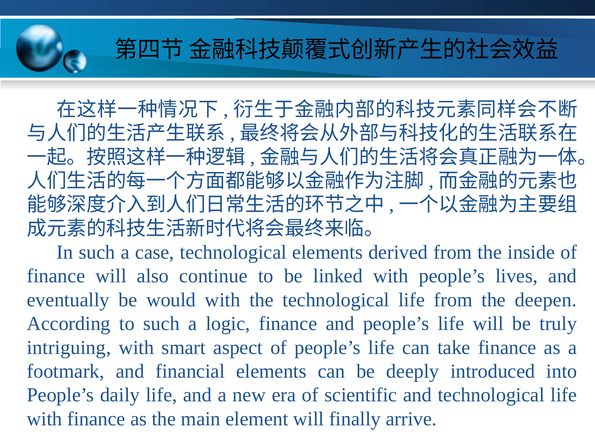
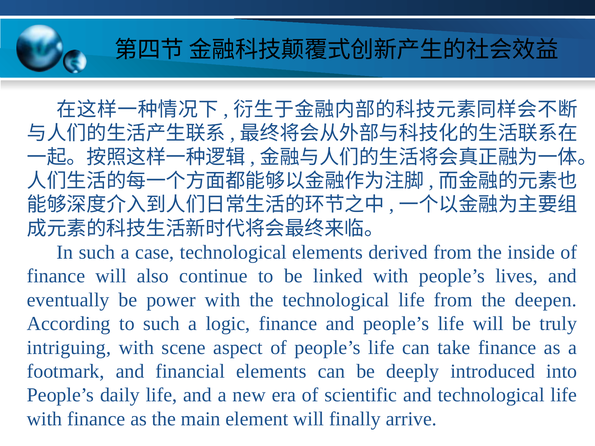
would: would -> power
smart: smart -> scene
